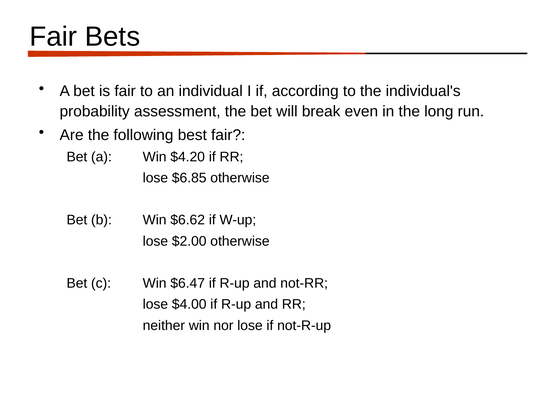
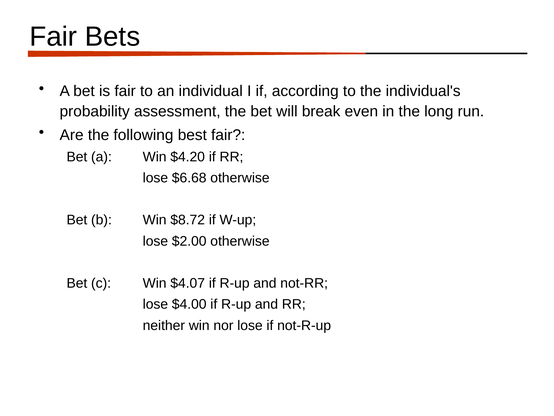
$6.85: $6.85 -> $6.68
$6.62: $6.62 -> $8.72
$6.47: $6.47 -> $4.07
